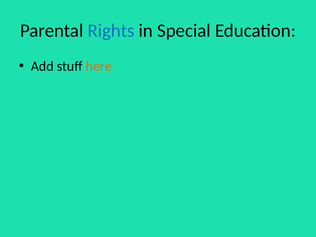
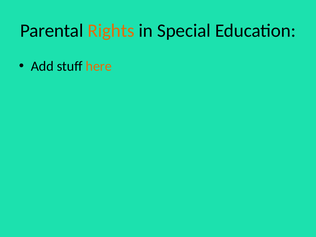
Rights colour: blue -> orange
